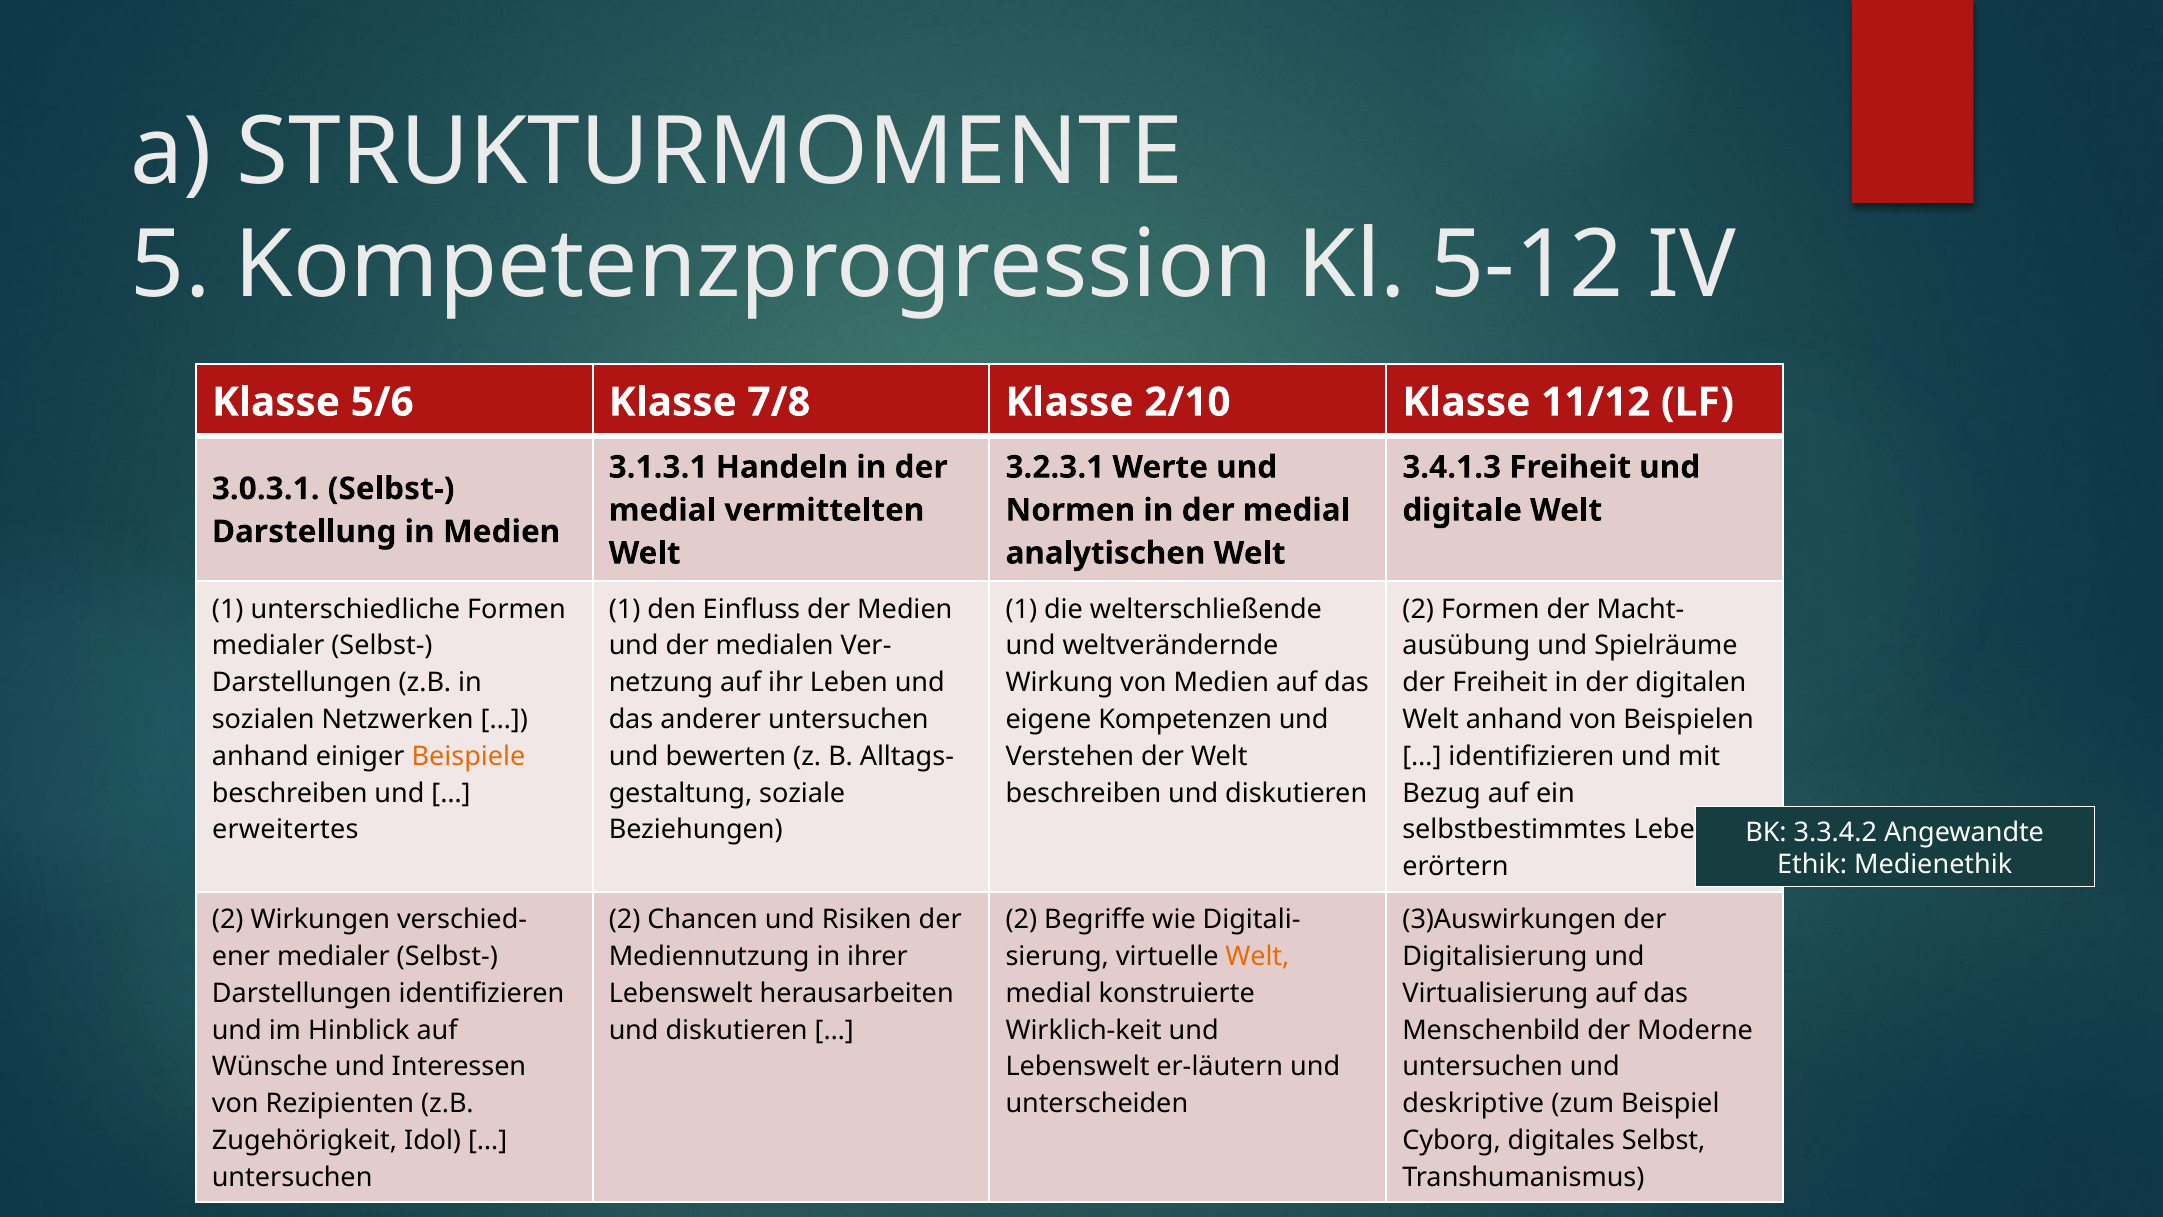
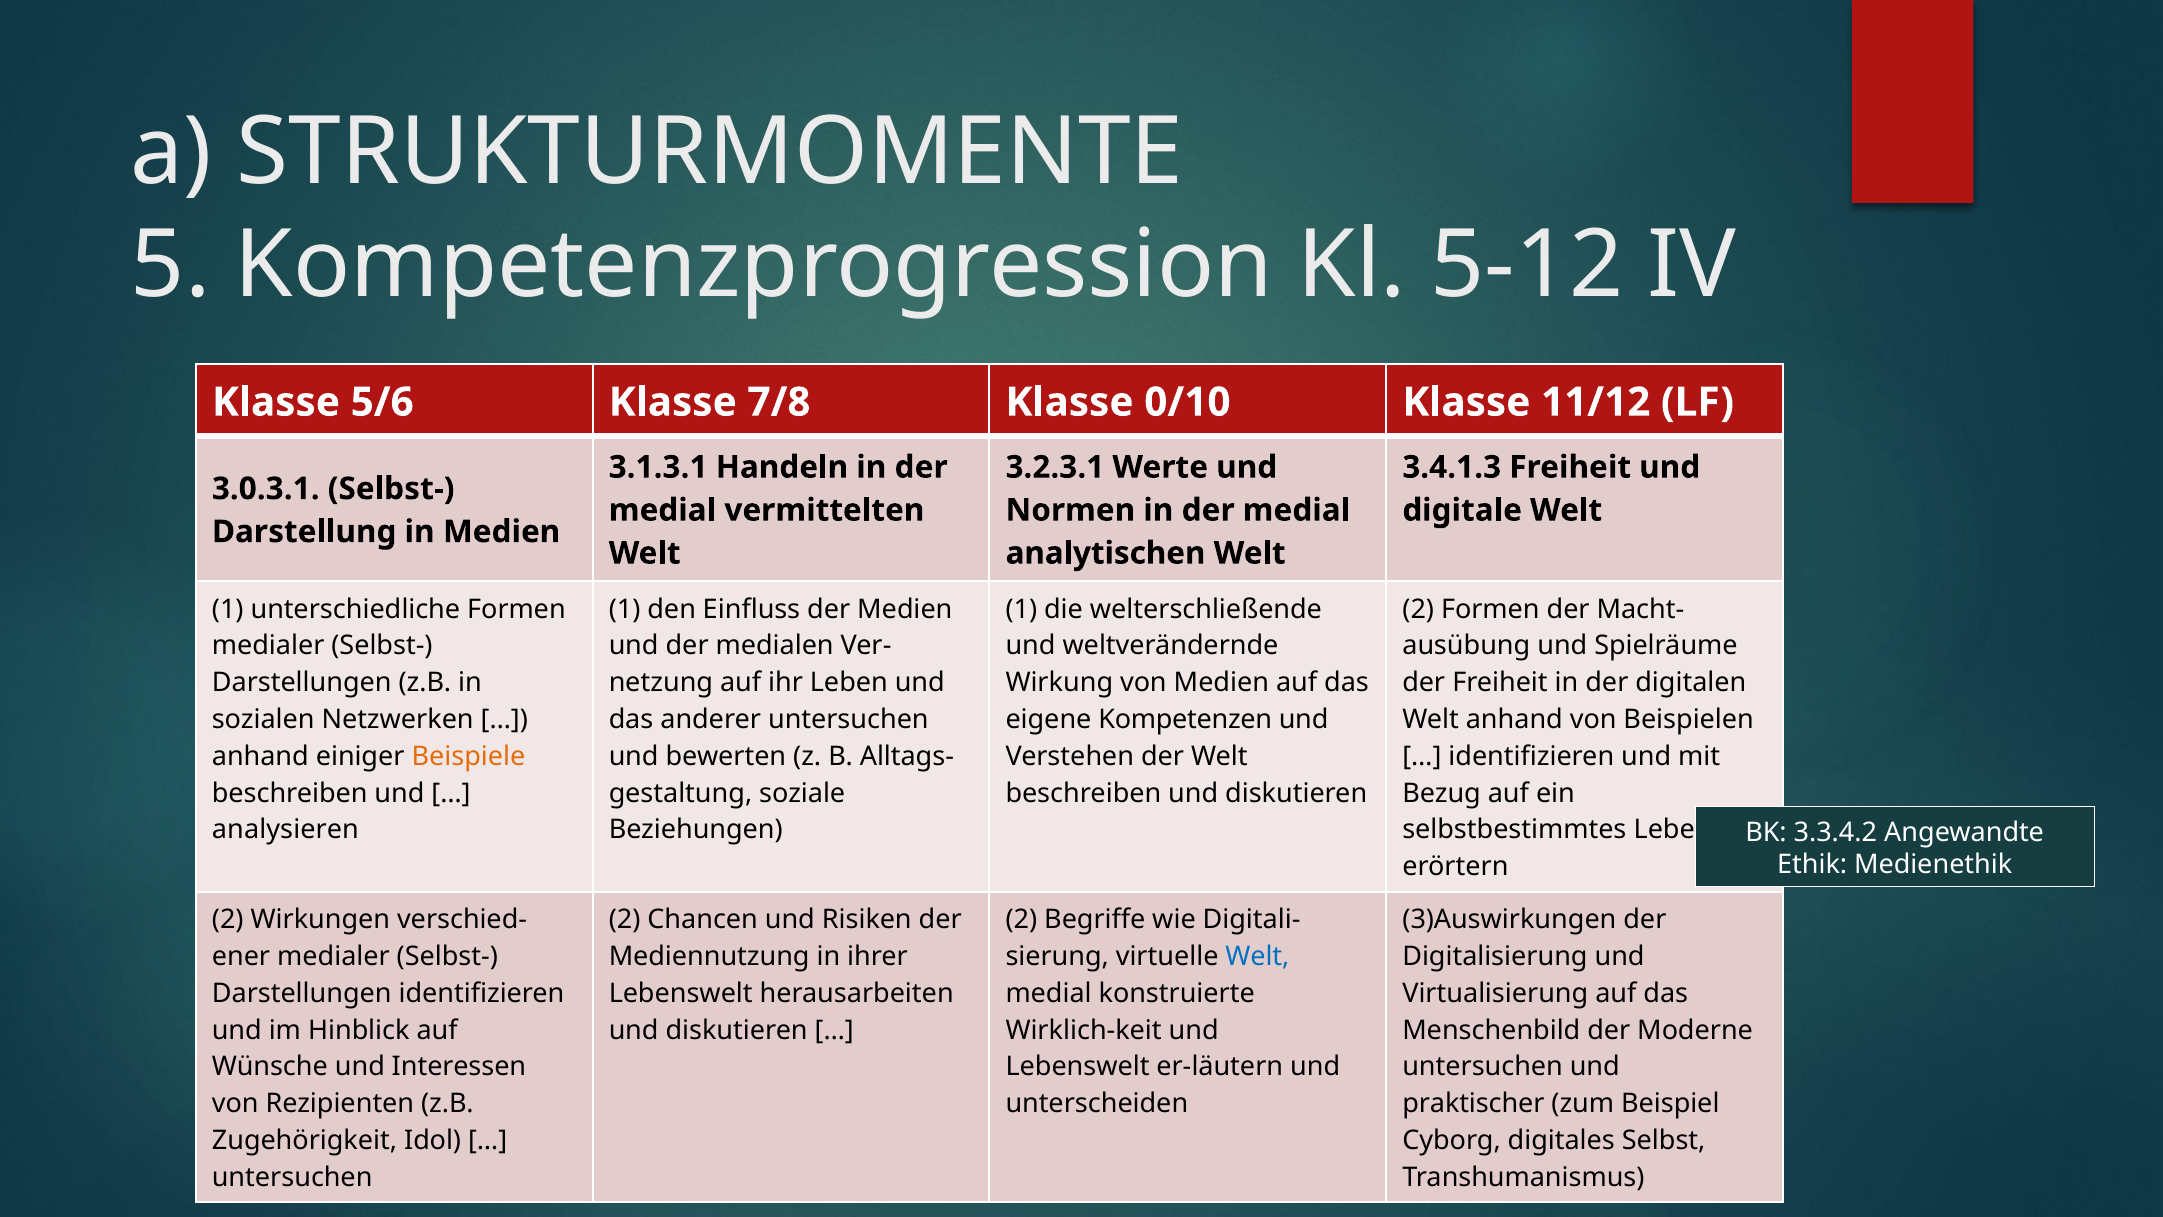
2/10: 2/10 -> 0/10
erweitertes: erweitertes -> analysieren
Welt at (1257, 956) colour: orange -> blue
deskriptive: deskriptive -> praktischer
